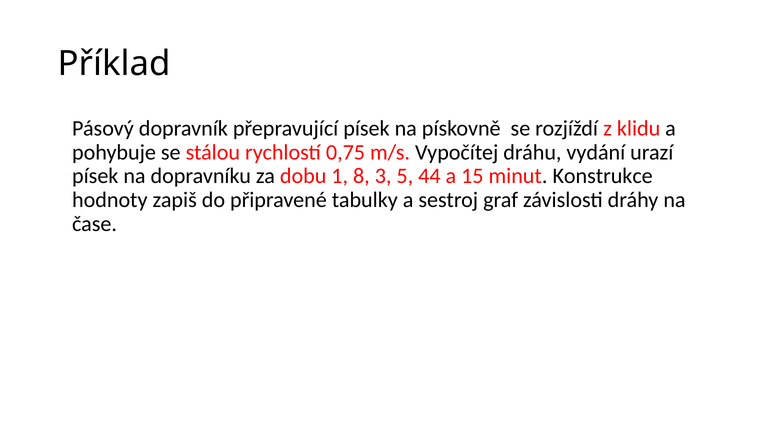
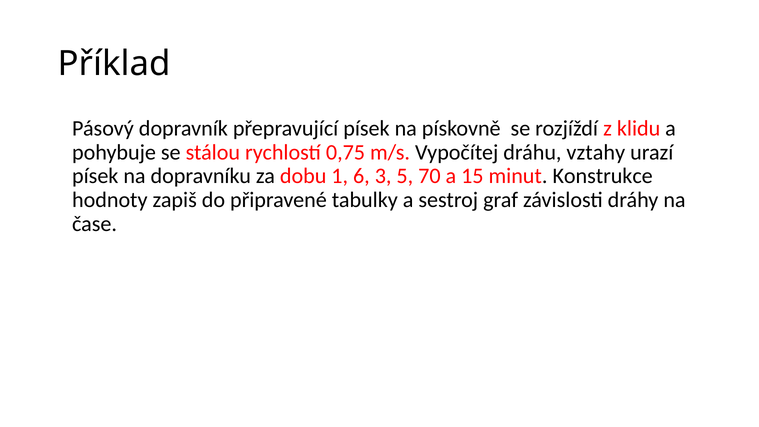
vydání: vydání -> vztahy
8: 8 -> 6
44: 44 -> 70
